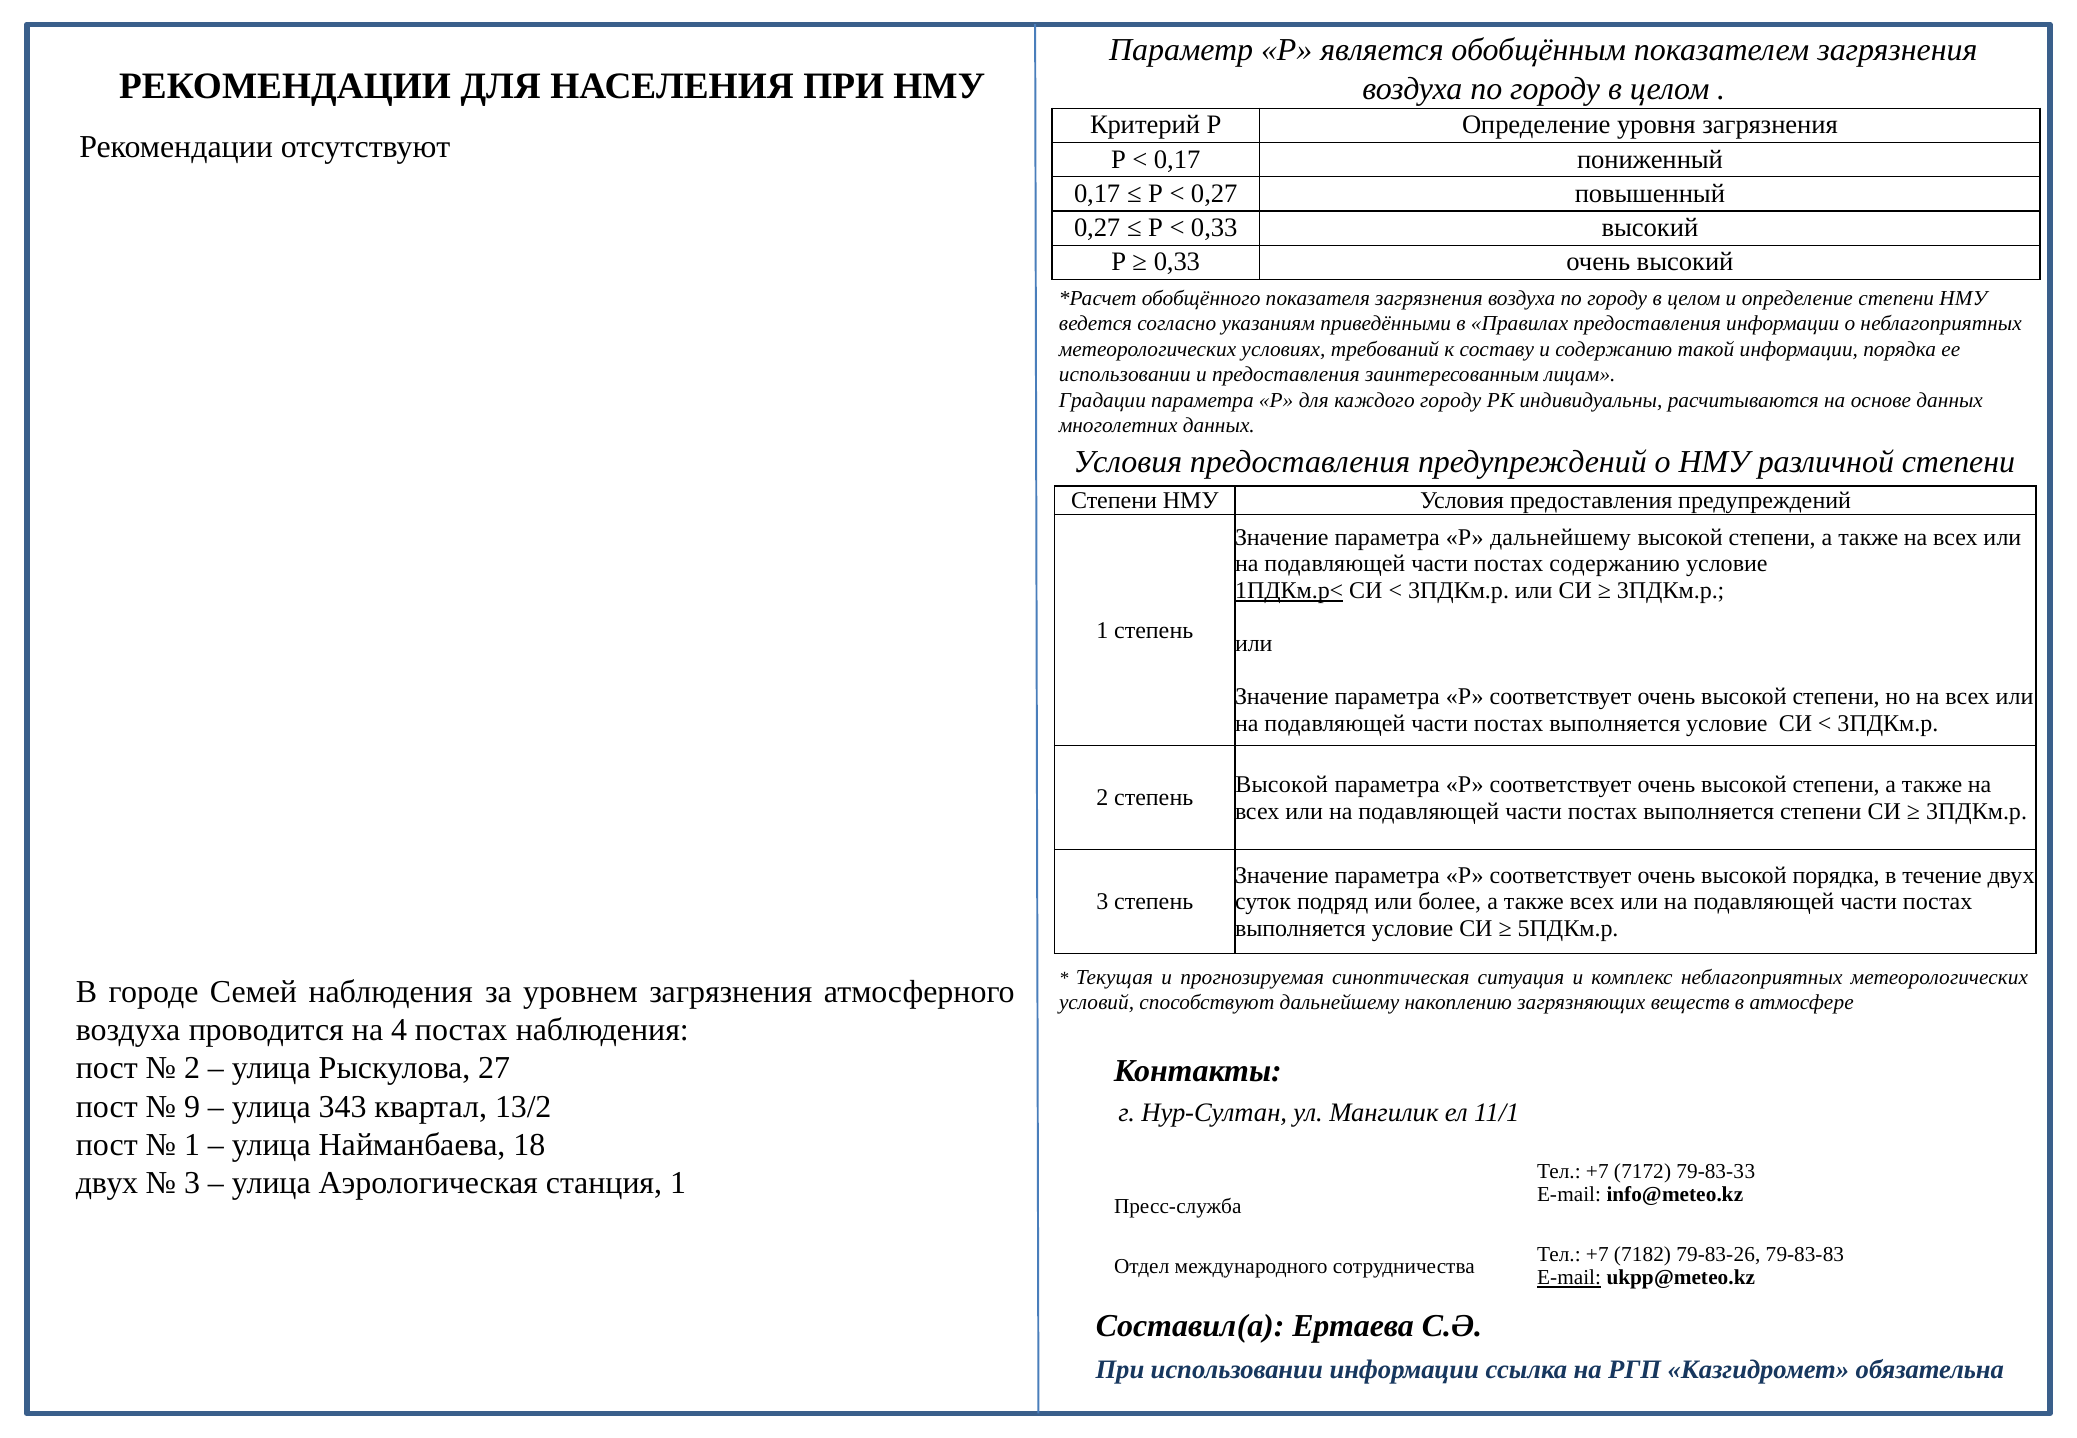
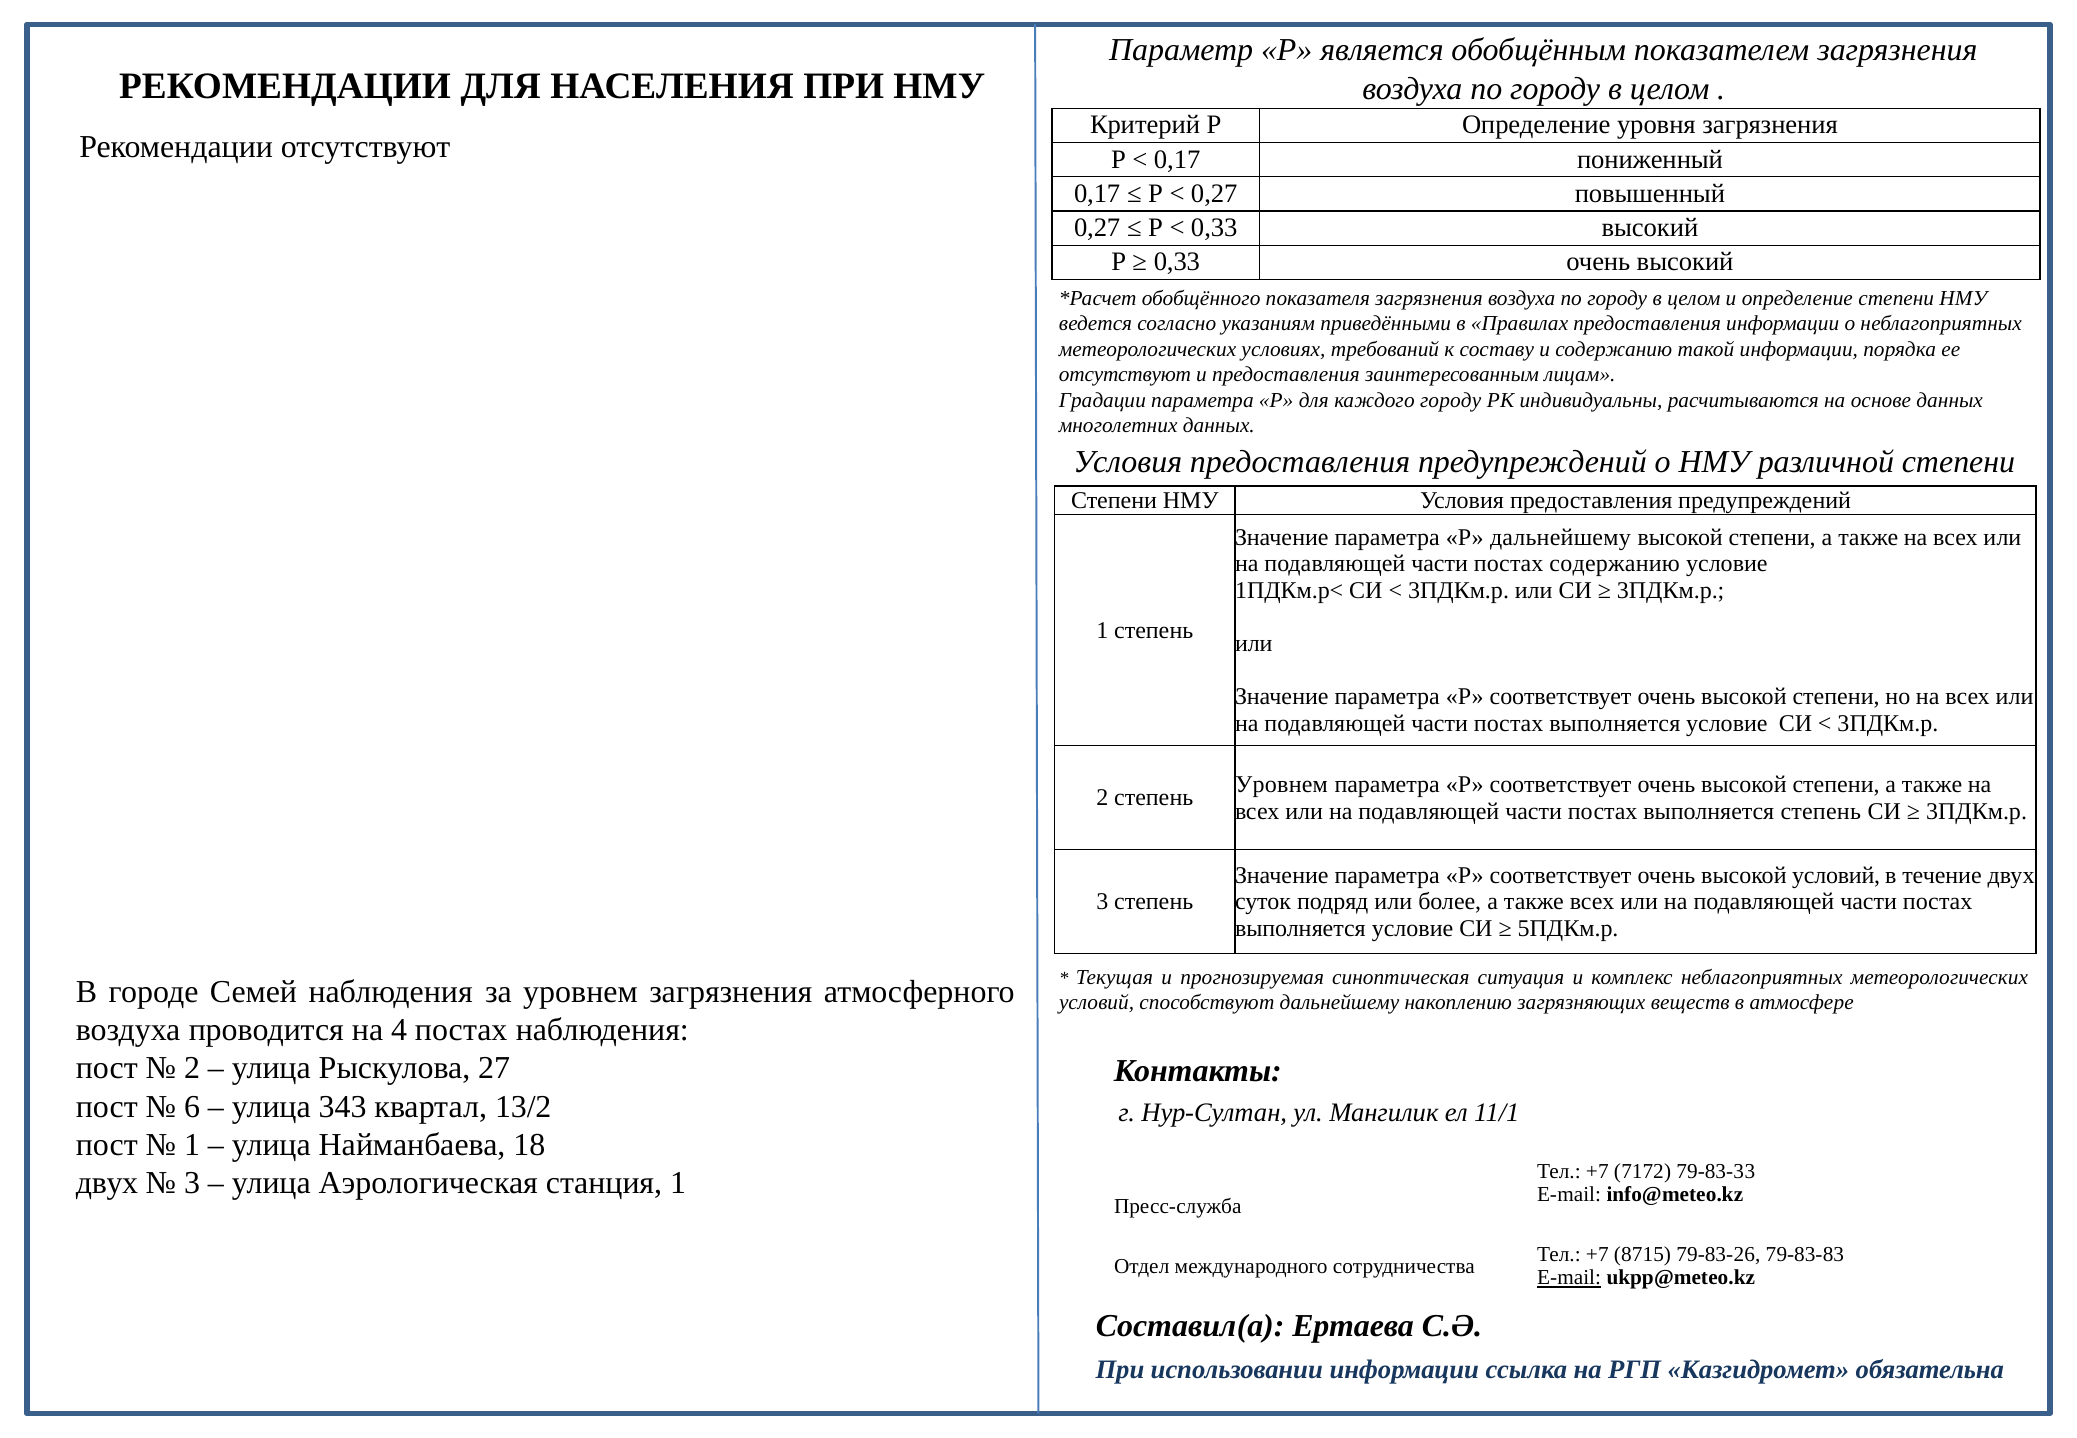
использовании at (1125, 375): использовании -> отсутствуют
1ПДКм.р< underline: present -> none
Высокой at (1282, 784): Высокой -> Уровнем
выполняется степени: степени -> степень
высокой порядка: порядка -> условий
9: 9 -> 6
7182: 7182 -> 8715
